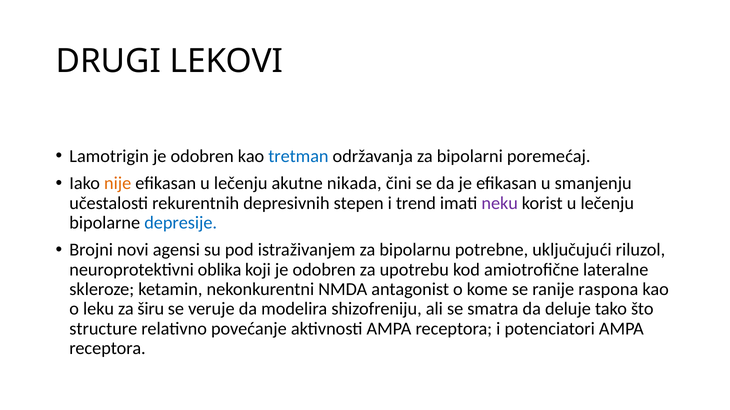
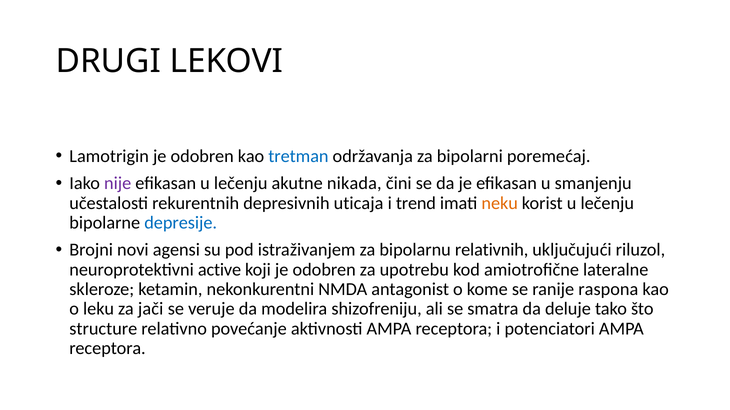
nije colour: orange -> purple
stepen: stepen -> uticaja
neku colour: purple -> orange
potrebne: potrebne -> relativnih
oblika: oblika -> active
širu: širu -> jači
